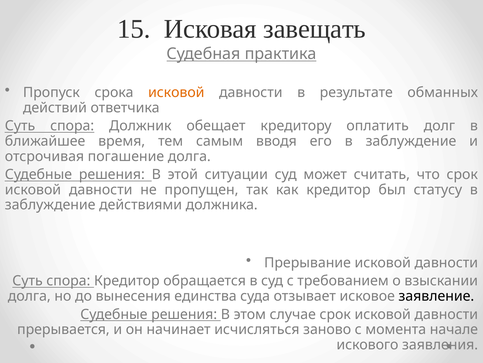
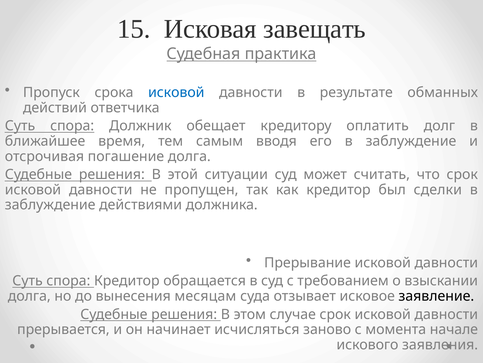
исковой at (176, 92) colour: orange -> blue
статусу: статусу -> сделки
единства: единства -> месяцам
